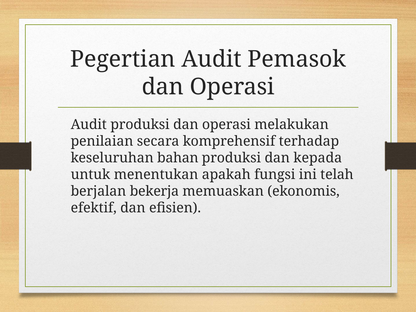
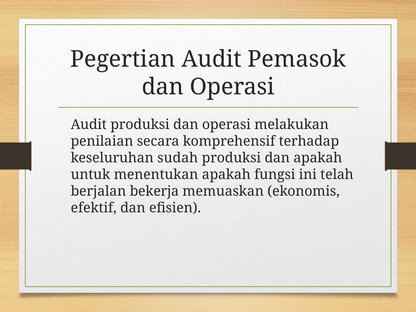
bahan: bahan -> sudah
dan kepada: kepada -> apakah
